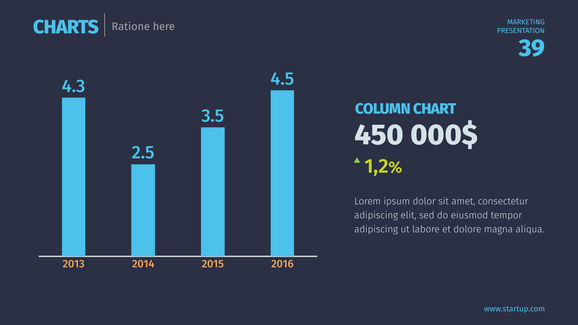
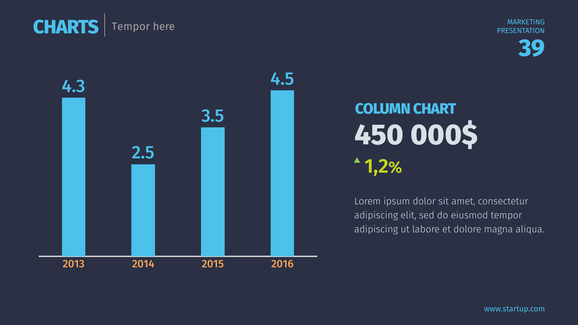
CHARTS Ratione: Ratione -> Tempor
